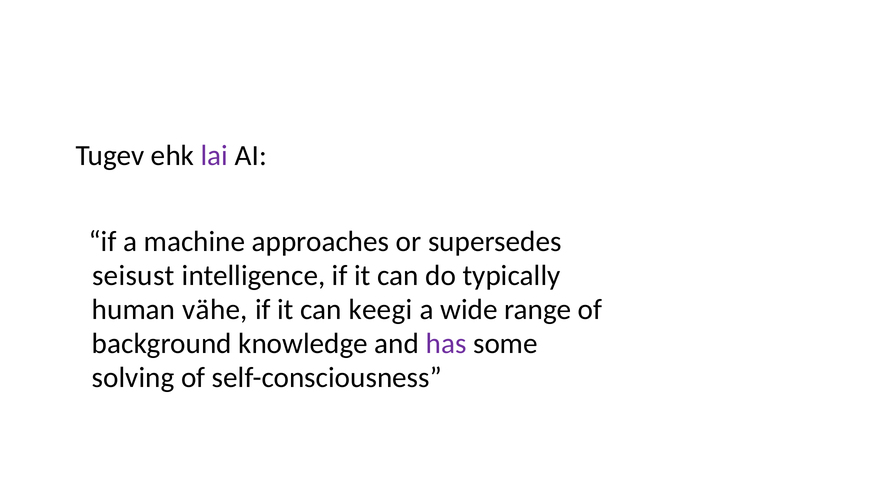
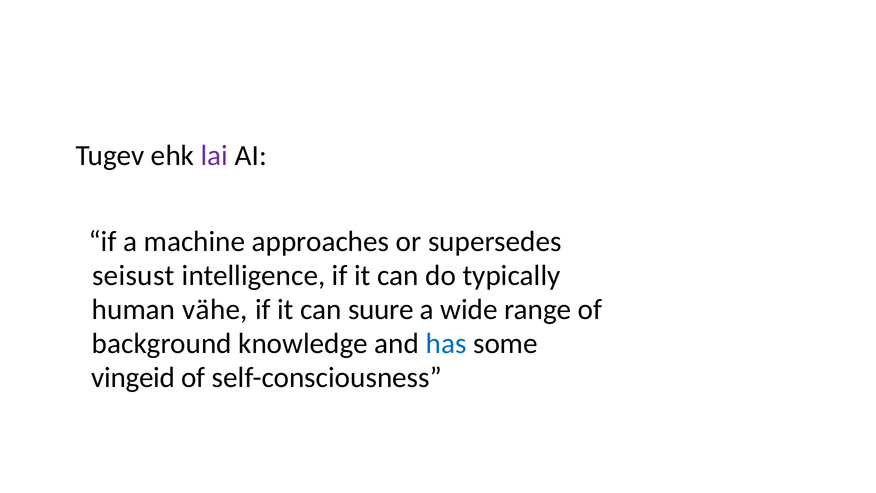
keegi: keegi -> suure
has colour: purple -> blue
solving: solving -> vingeid
